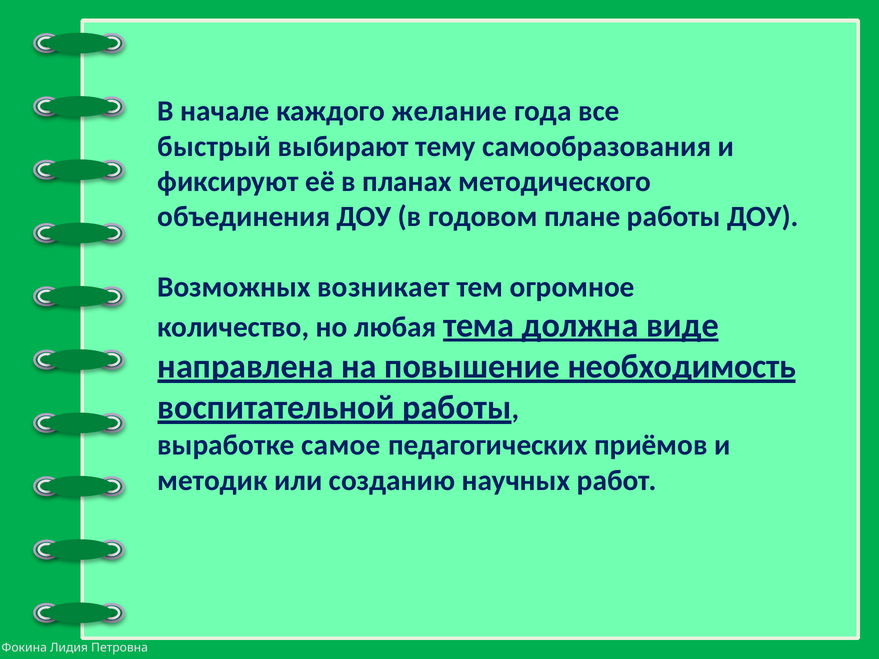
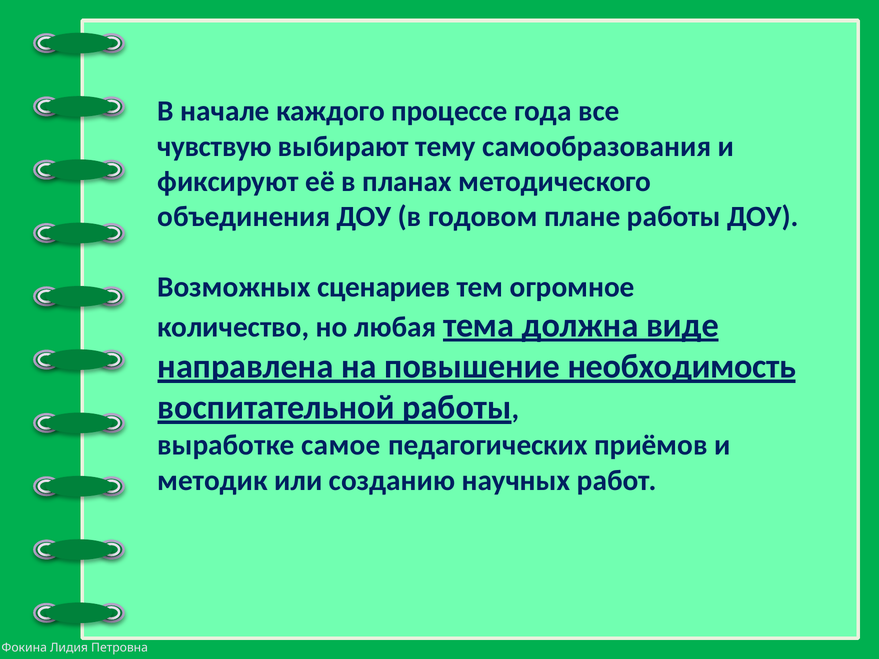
желание: желание -> процессе
быстрый: быстрый -> чувствую
возникает: возникает -> сценариев
